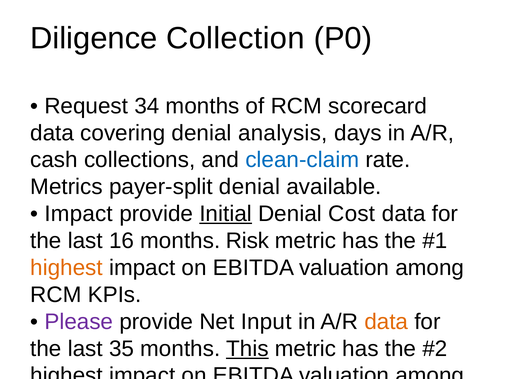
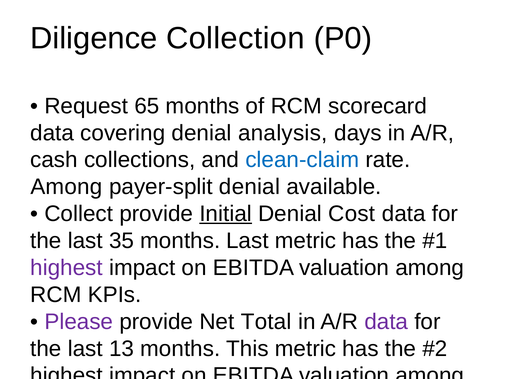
34: 34 -> 65
Metrics at (67, 187): Metrics -> Among
Impact at (79, 214): Impact -> Collect
16: 16 -> 35
months Risk: Risk -> Last
highest at (67, 268) colour: orange -> purple
Input: Input -> Total
data at (386, 322) colour: orange -> purple
35: 35 -> 13
This at (247, 349) underline: present -> none
